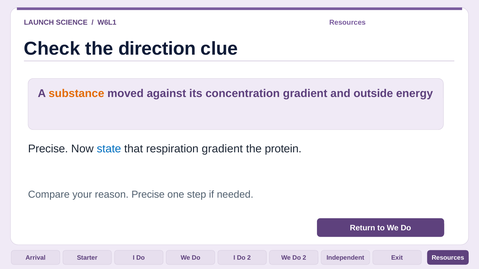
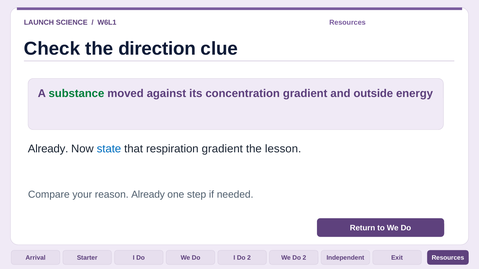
substance colour: orange -> green
Precise at (48, 149): Precise -> Already
protein: protein -> lesson
reason Precise: Precise -> Already
